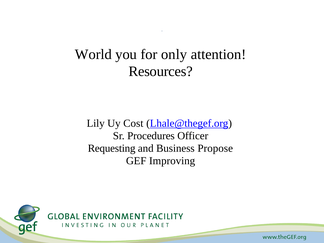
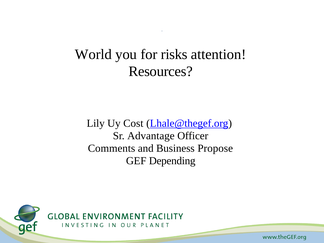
only: only -> risks
Procedures: Procedures -> Advantage
Requesting: Requesting -> Comments
Improving: Improving -> Depending
